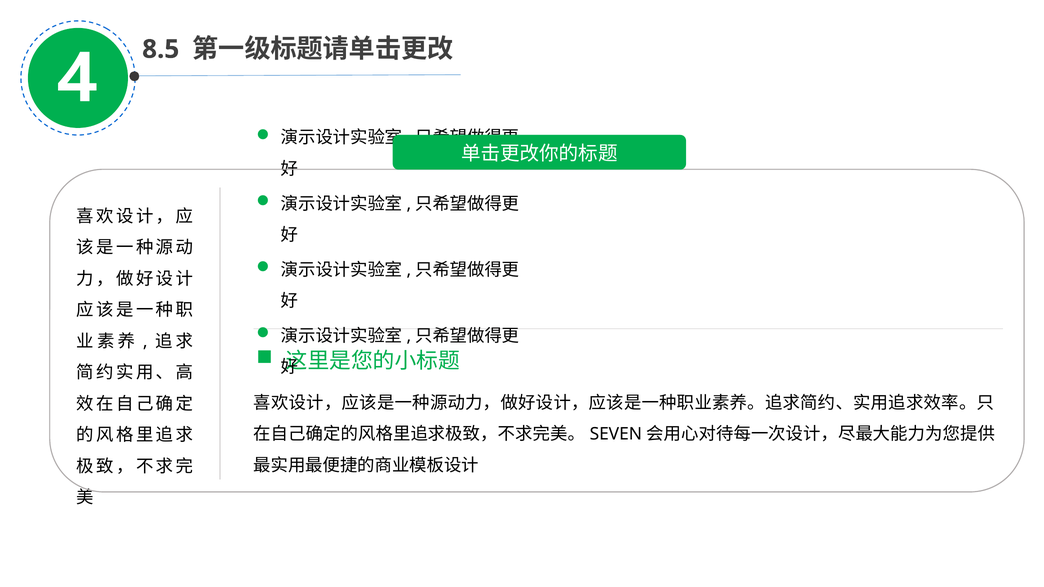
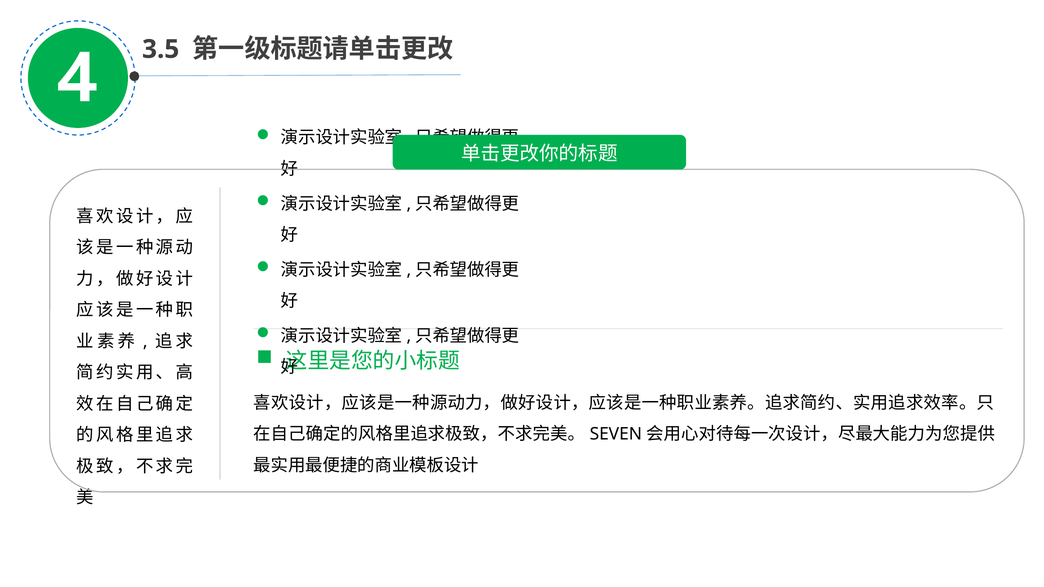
8.5: 8.5 -> 3.5
